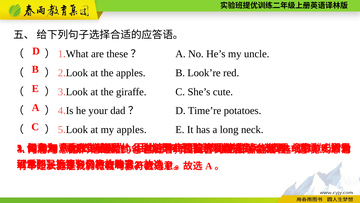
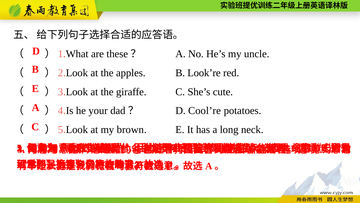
Time’re: Time’re -> Cool’re
my apples: apples -> brown
